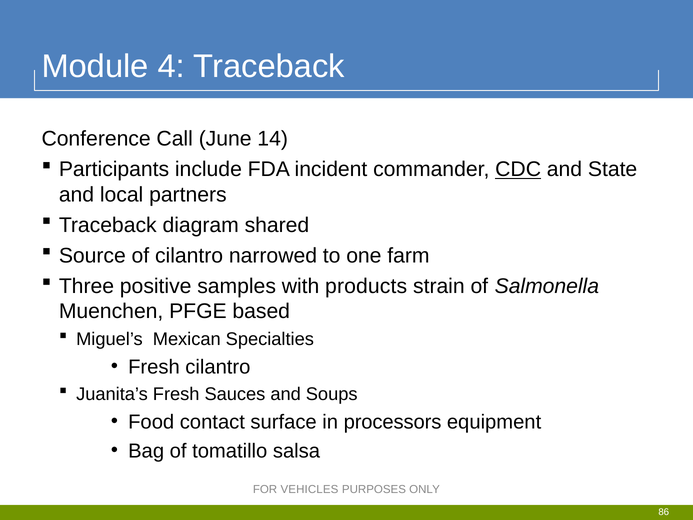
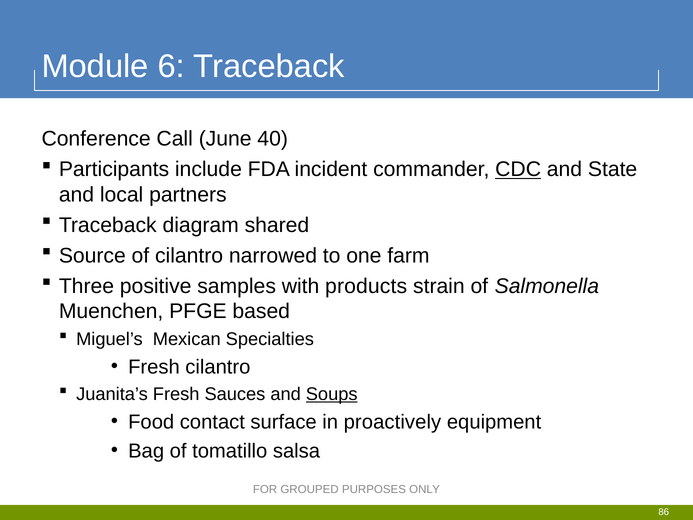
4: 4 -> 6
14: 14 -> 40
Soups underline: none -> present
processors: processors -> proactively
VEHICLES: VEHICLES -> GROUPED
